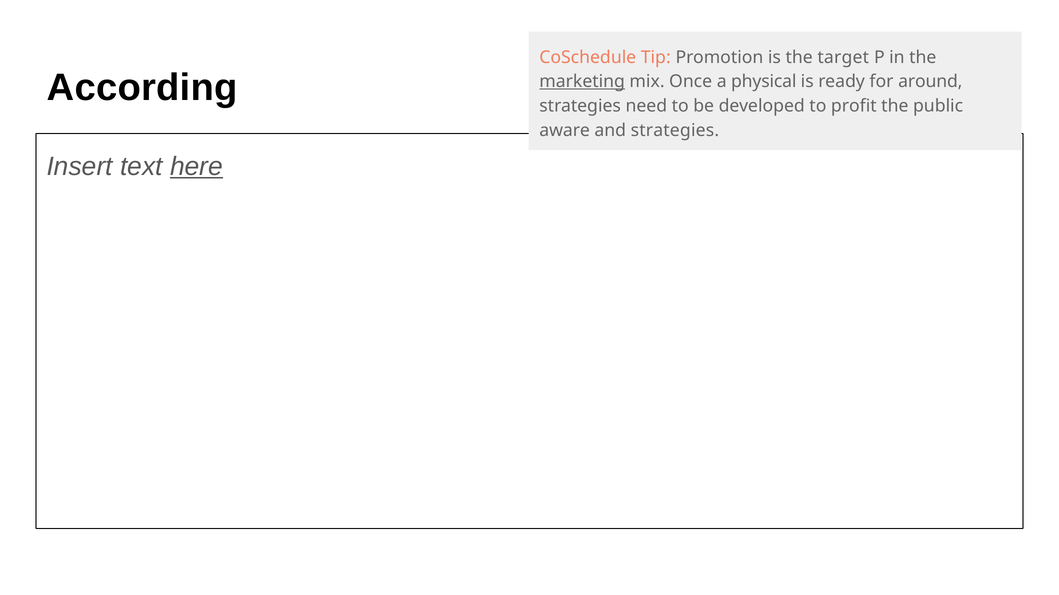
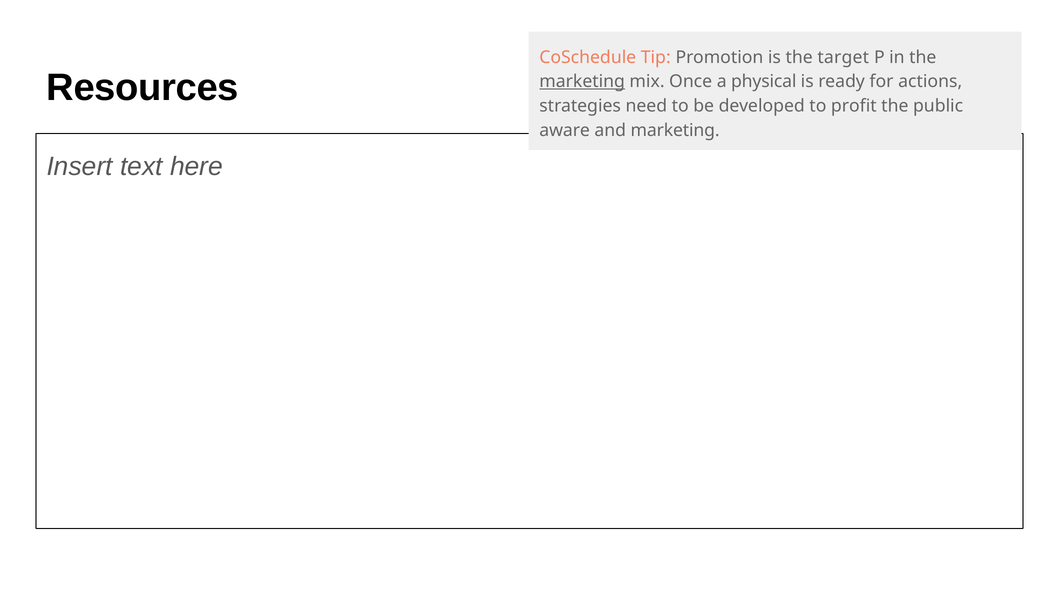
According: According -> Resources
around: around -> actions
and strategies: strategies -> marketing
here underline: present -> none
